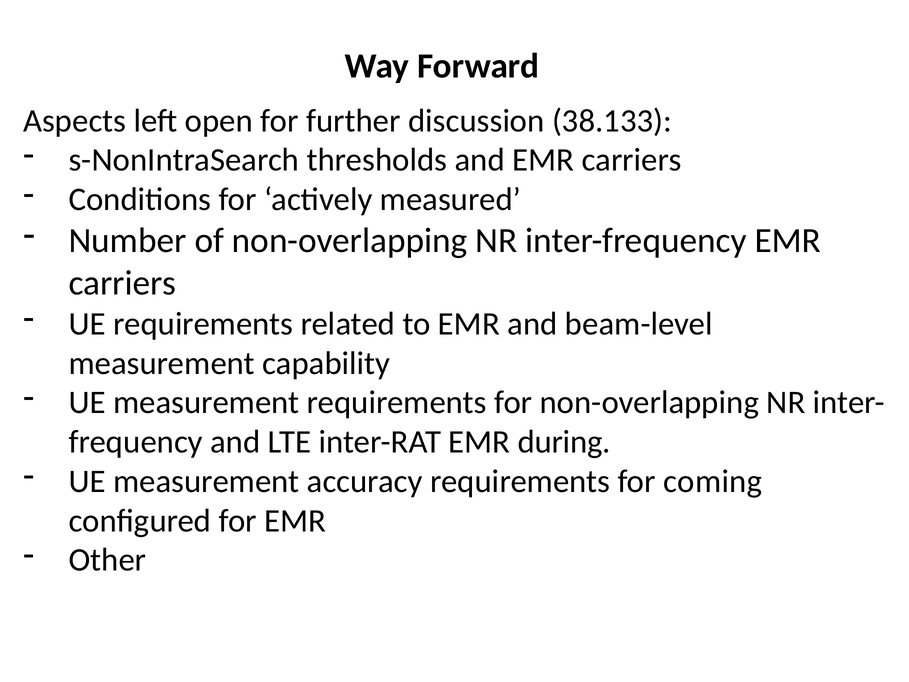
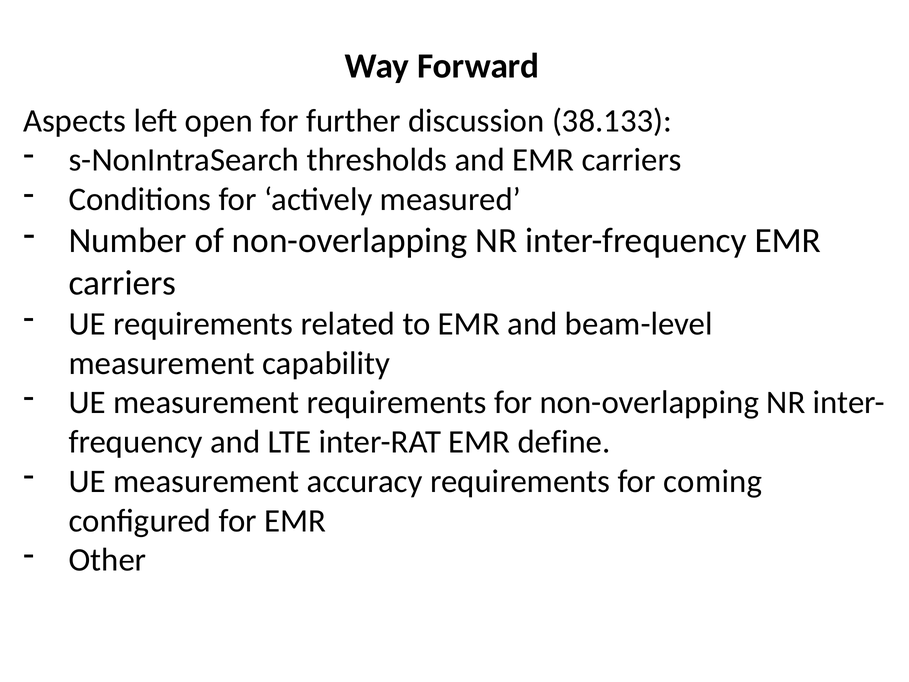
during: during -> define
